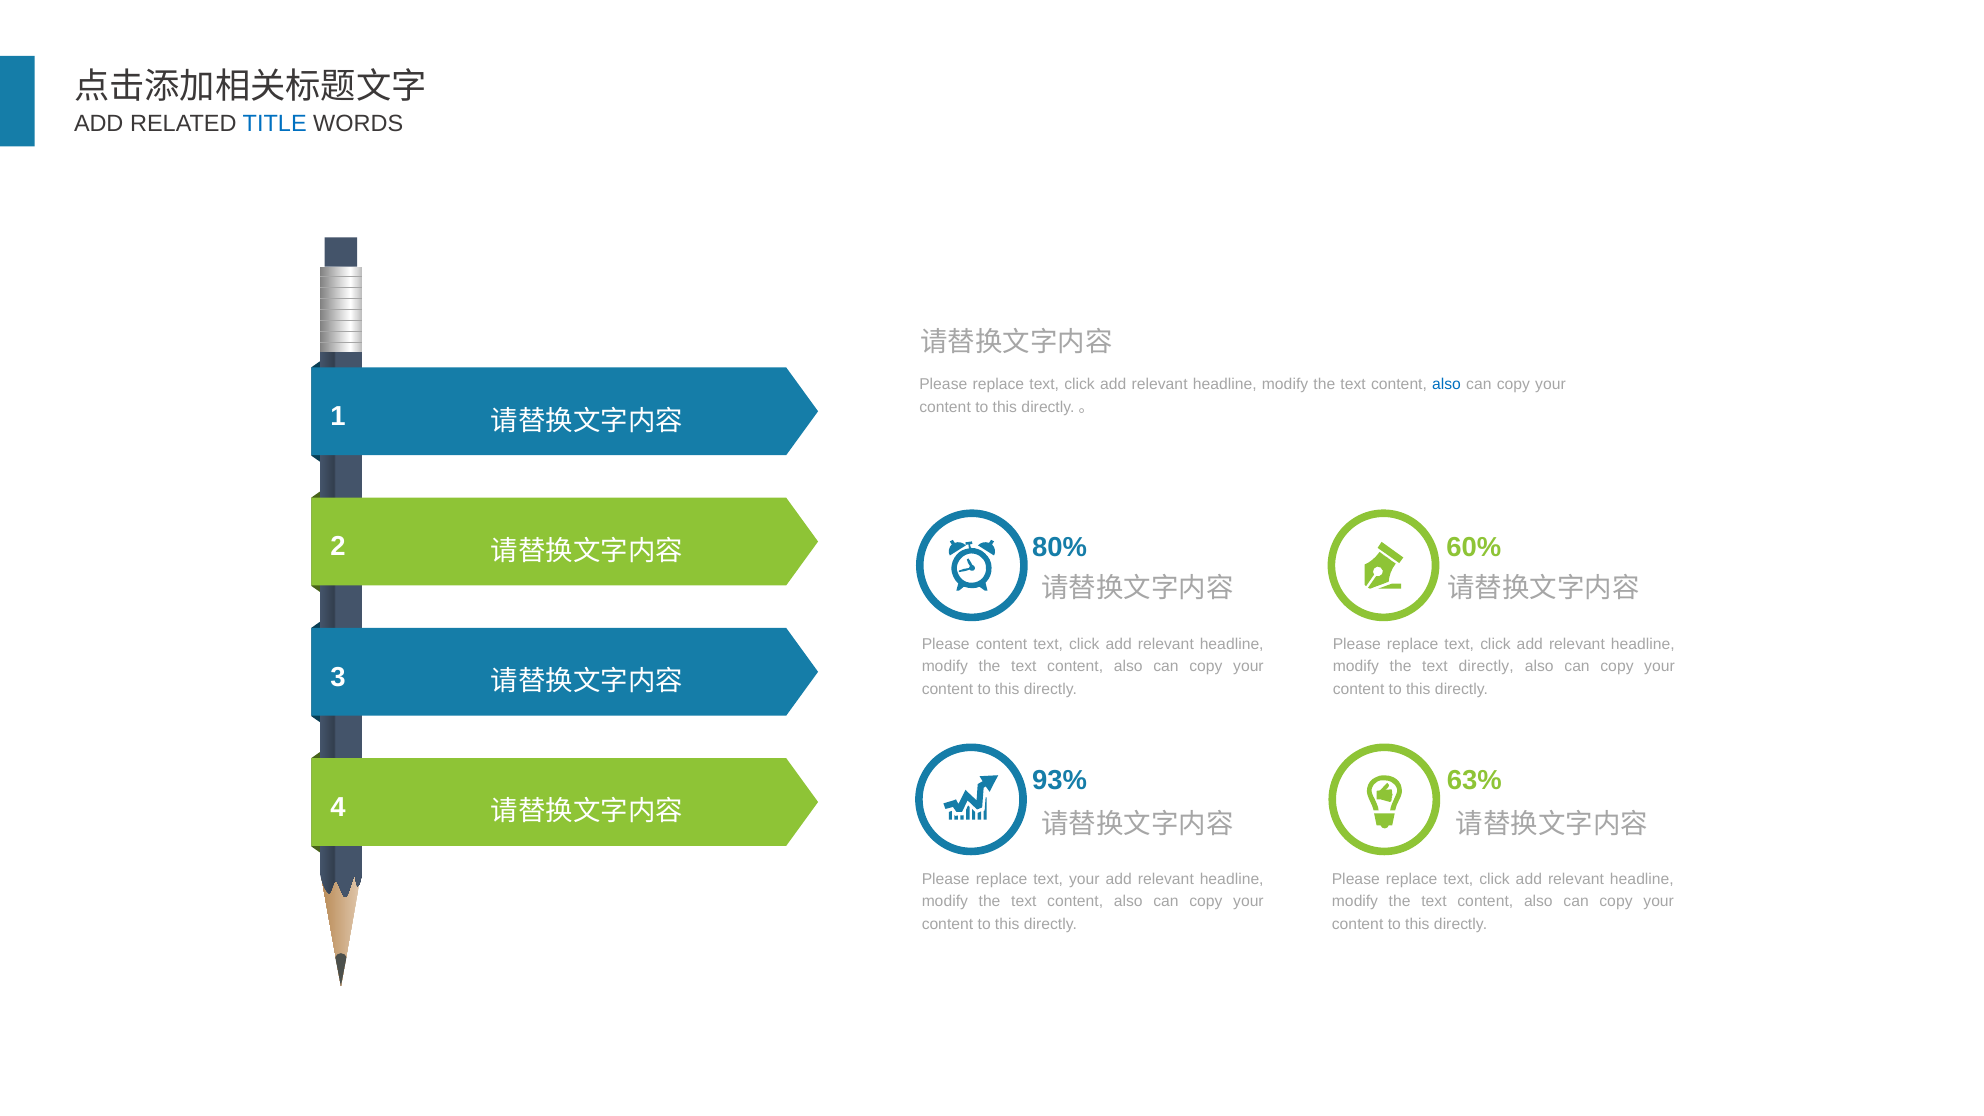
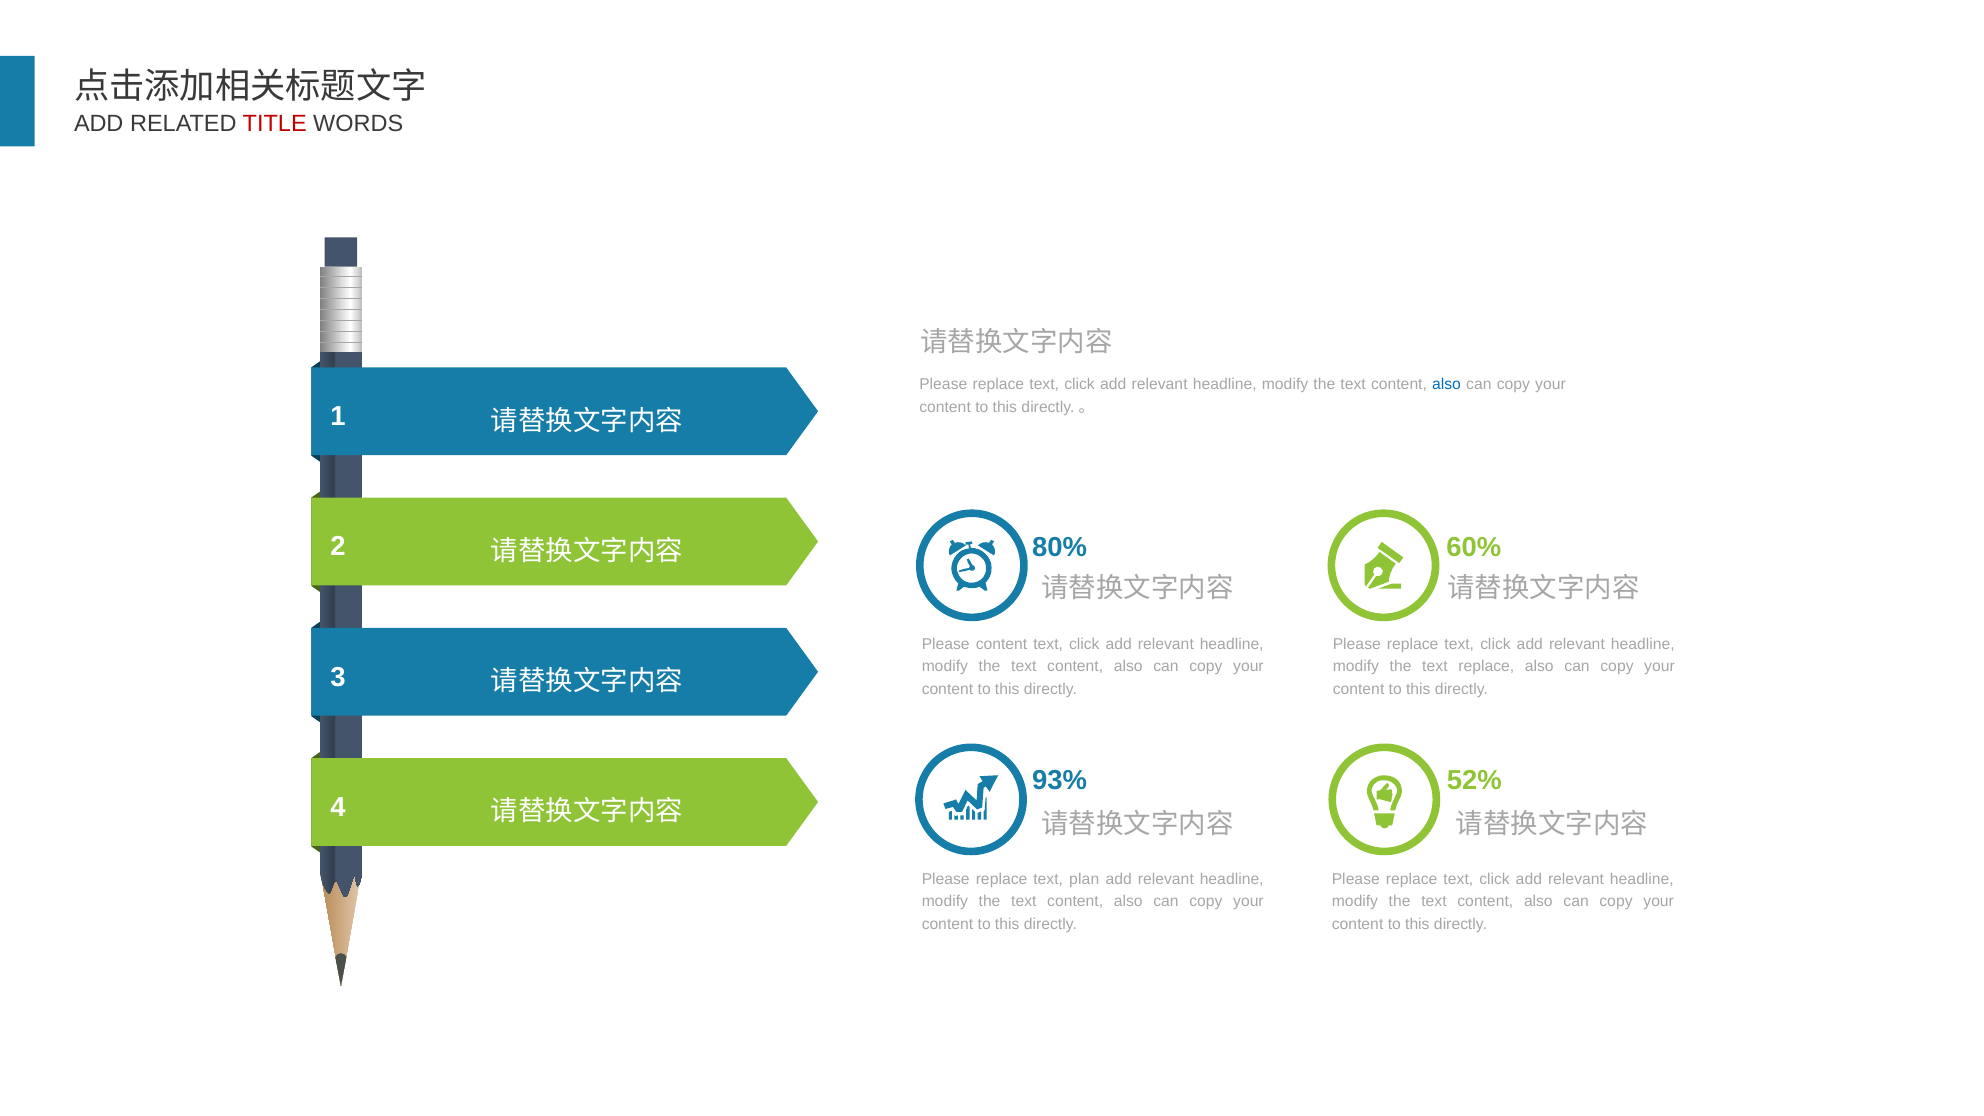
TITLE colour: blue -> red
text directly: directly -> replace
63%: 63% -> 52%
text your: your -> plan
